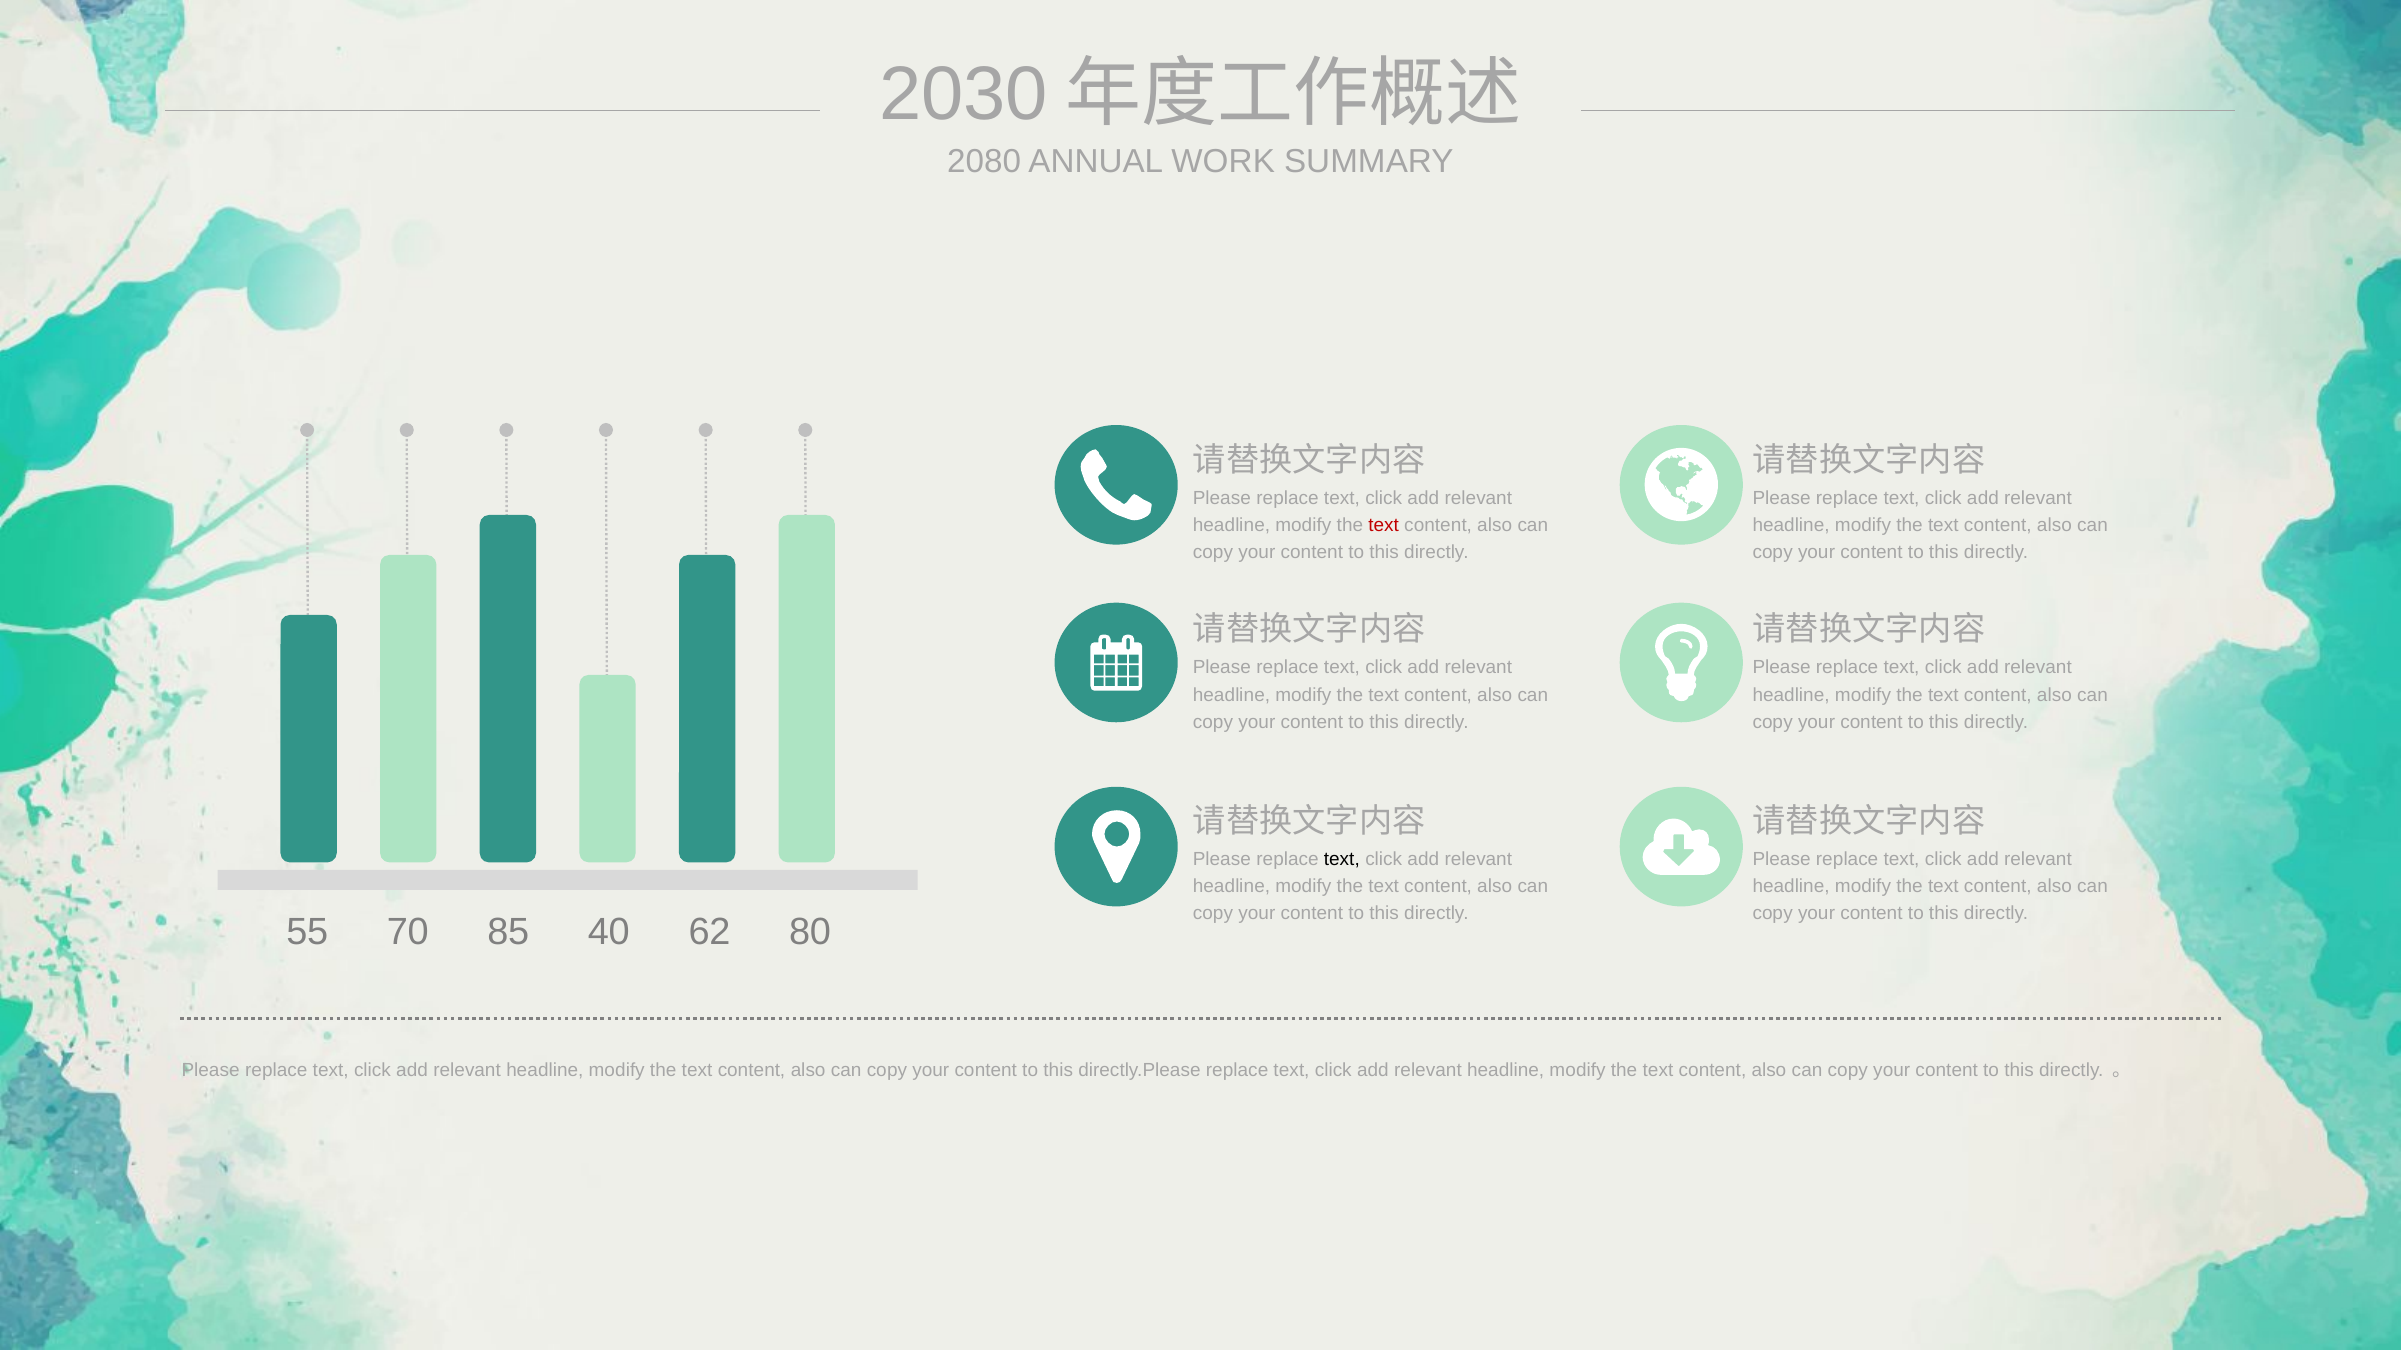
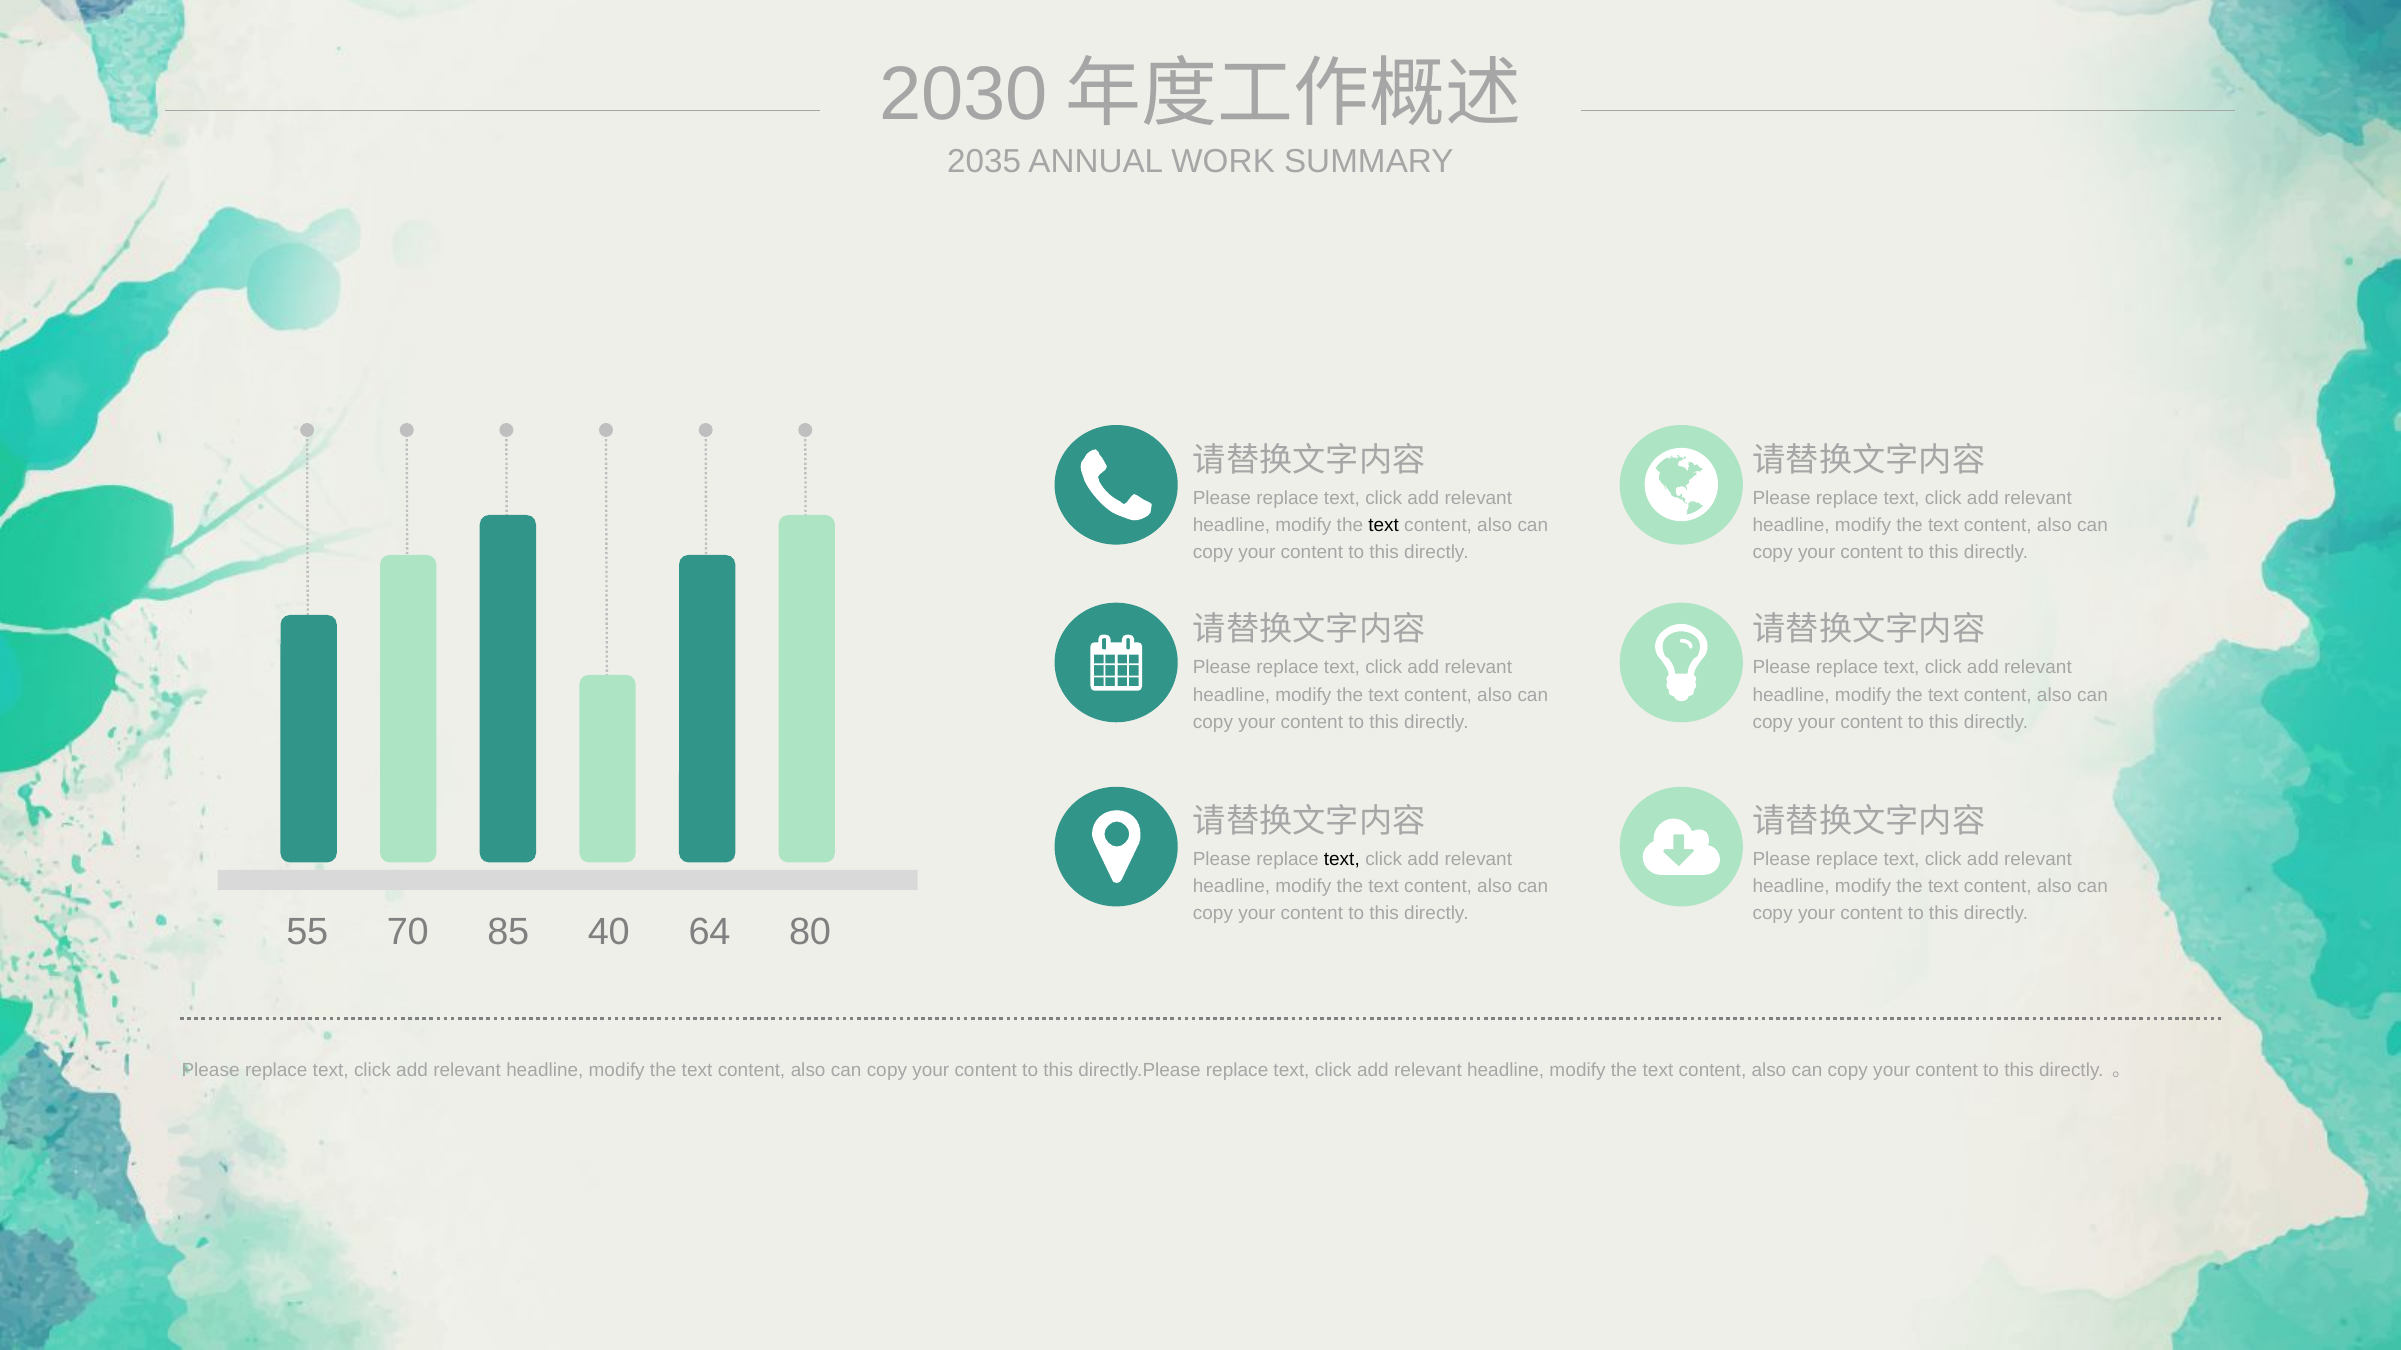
2080: 2080 -> 2035
text at (1384, 526) colour: red -> black
62: 62 -> 64
